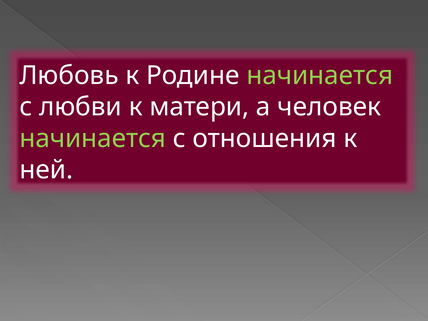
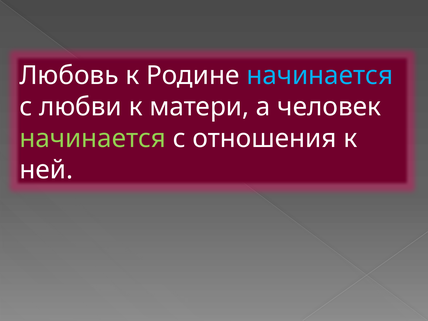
начинается at (320, 76) colour: light green -> light blue
